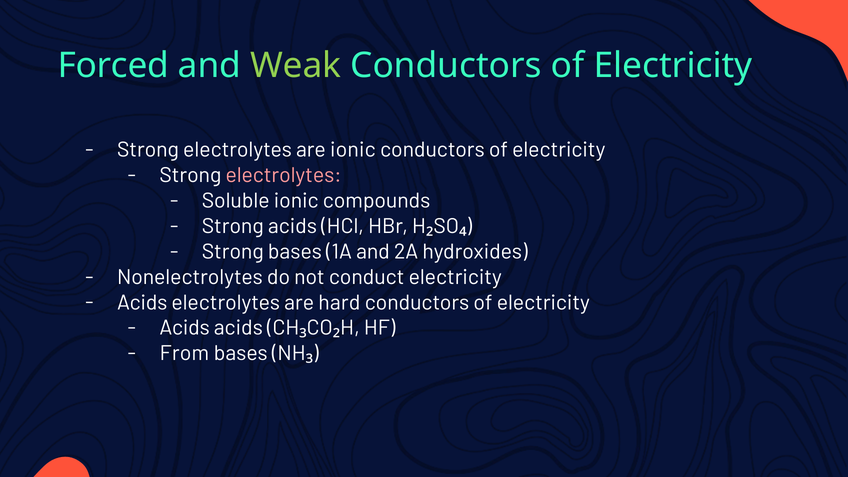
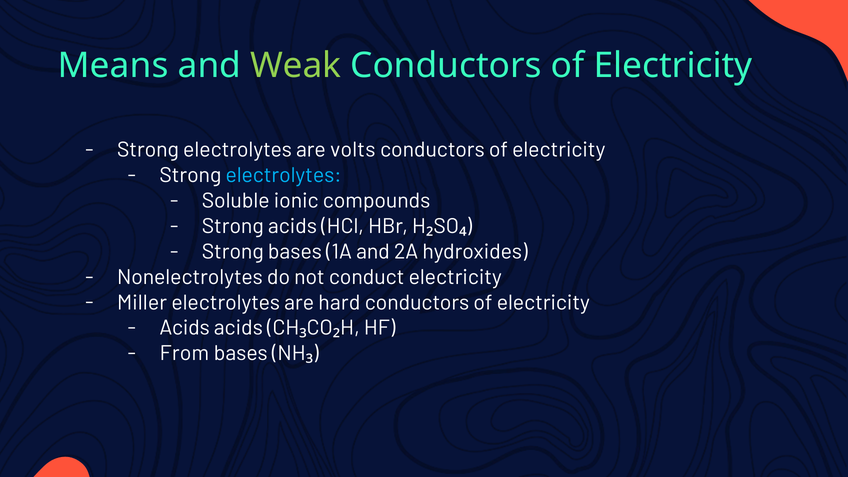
Forced: Forced -> Means
are ionic: ionic -> volts
electrolytes at (283, 175) colour: pink -> light blue
Acids at (142, 303): Acids -> Miller
